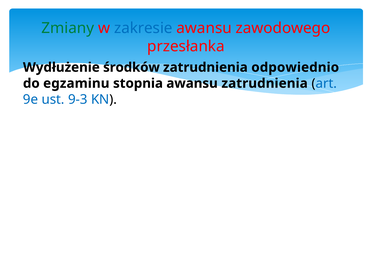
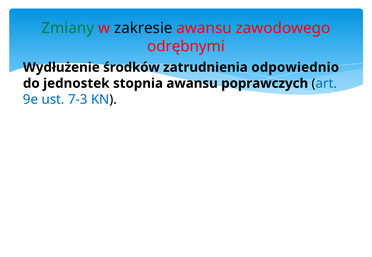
zakresie colour: blue -> black
przesłanka: przesłanka -> odrębnymi
egzaminu: egzaminu -> jednostek
awansu zatrudnienia: zatrudnienia -> poprawczych
9-3: 9-3 -> 7-3
